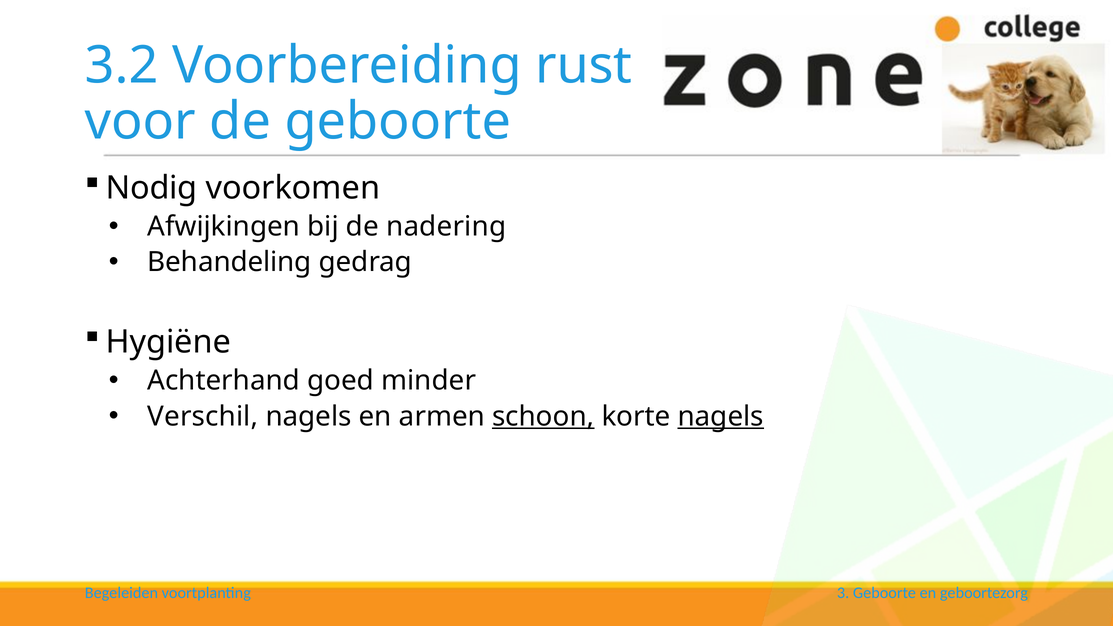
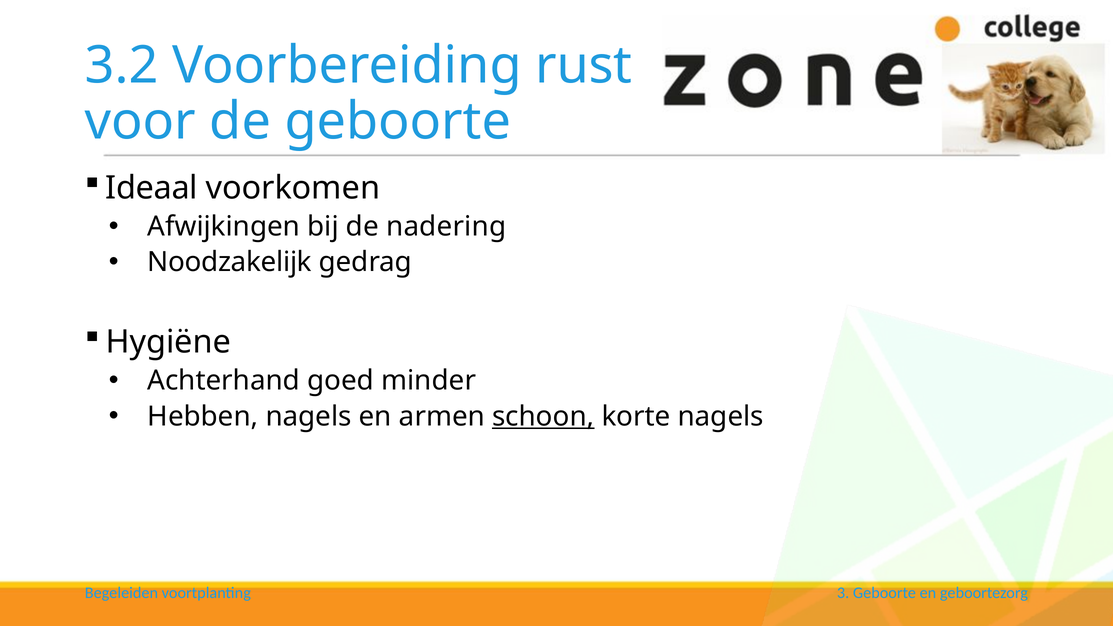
Nodig: Nodig -> Ideaal
Behandeling: Behandeling -> Noodzakelijk
Verschil: Verschil -> Hebben
nagels at (721, 416) underline: present -> none
